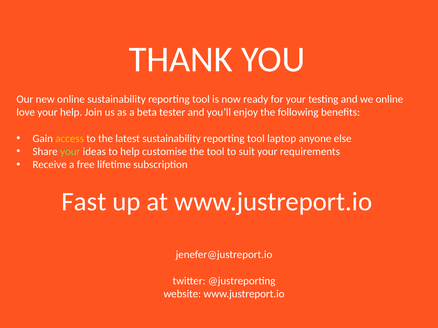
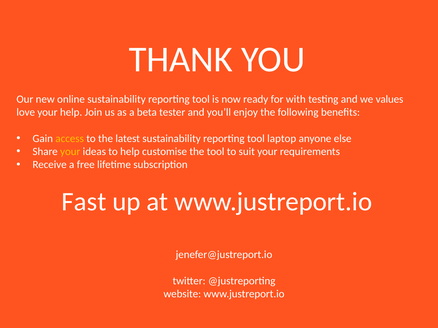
for your: your -> with
we online: online -> values
your at (70, 152) colour: light green -> yellow
